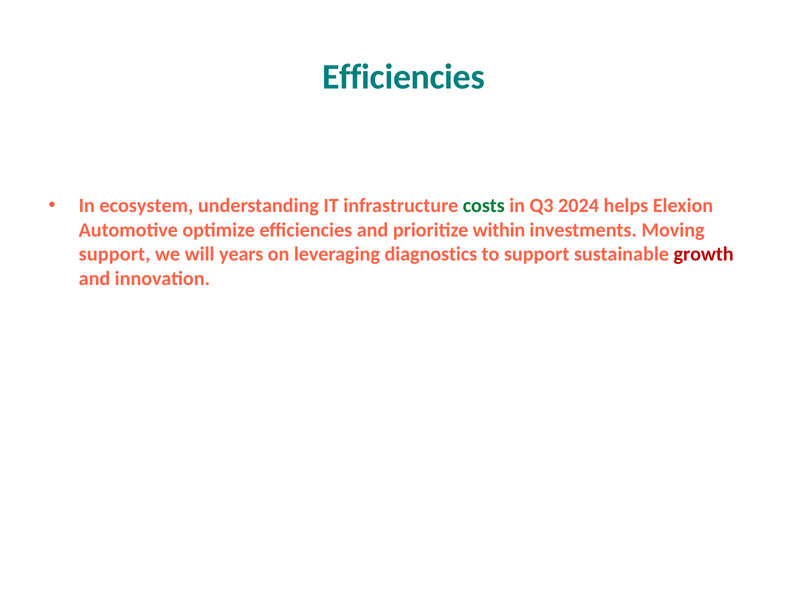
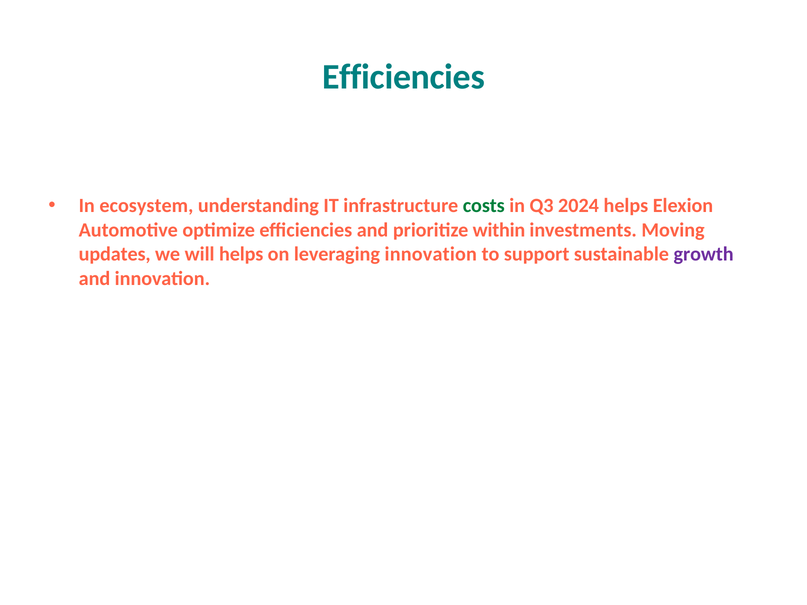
support at (115, 254): support -> updates
will years: years -> helps
leveraging diagnostics: diagnostics -> innovation
growth colour: red -> purple
